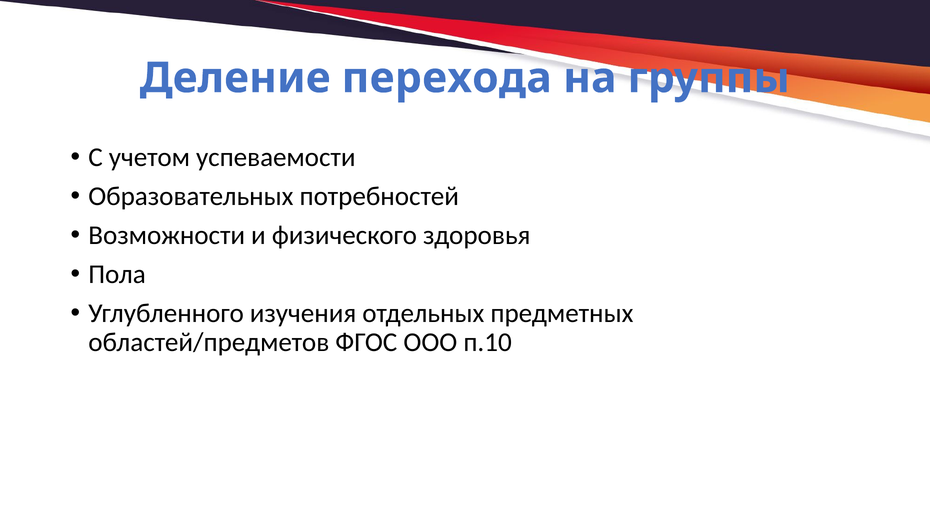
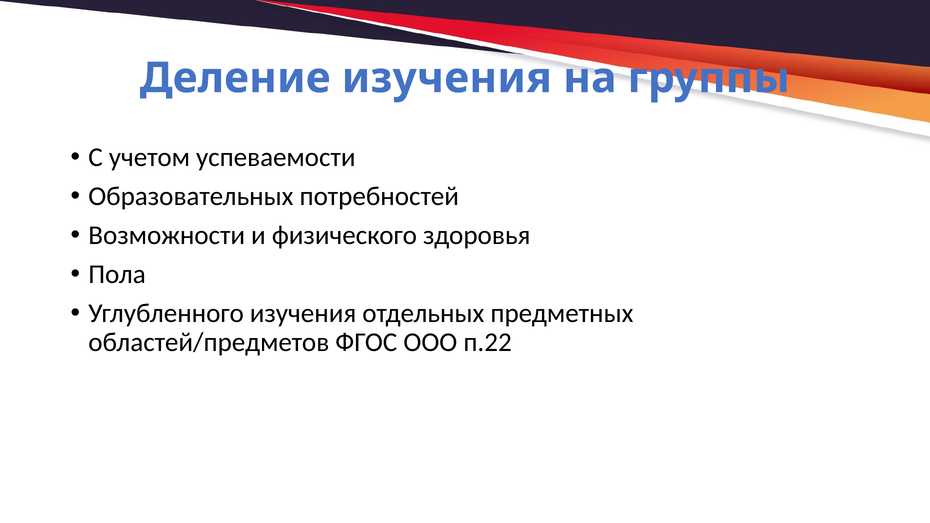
Деление перехода: перехода -> изучения
п.10: п.10 -> п.22
